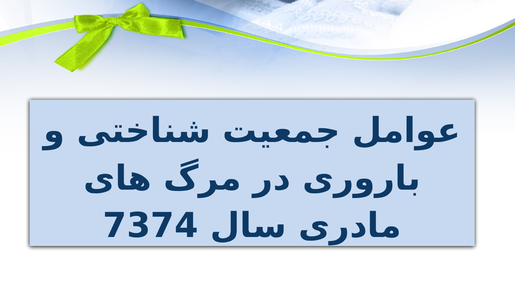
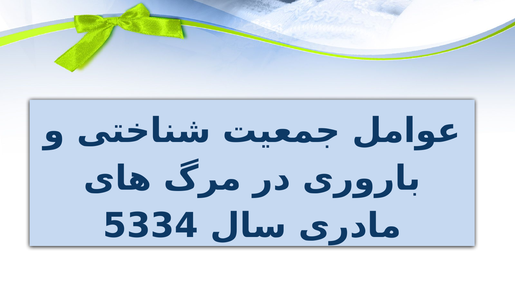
7374: 7374 -> 5334
